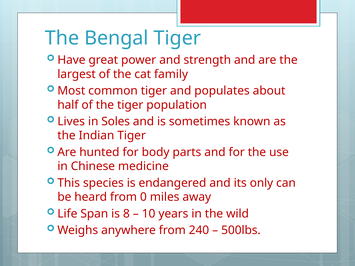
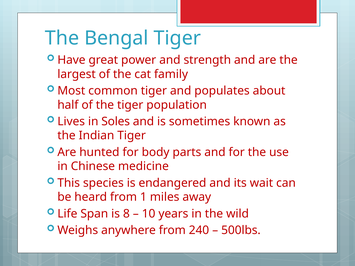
only: only -> wait
0: 0 -> 1
